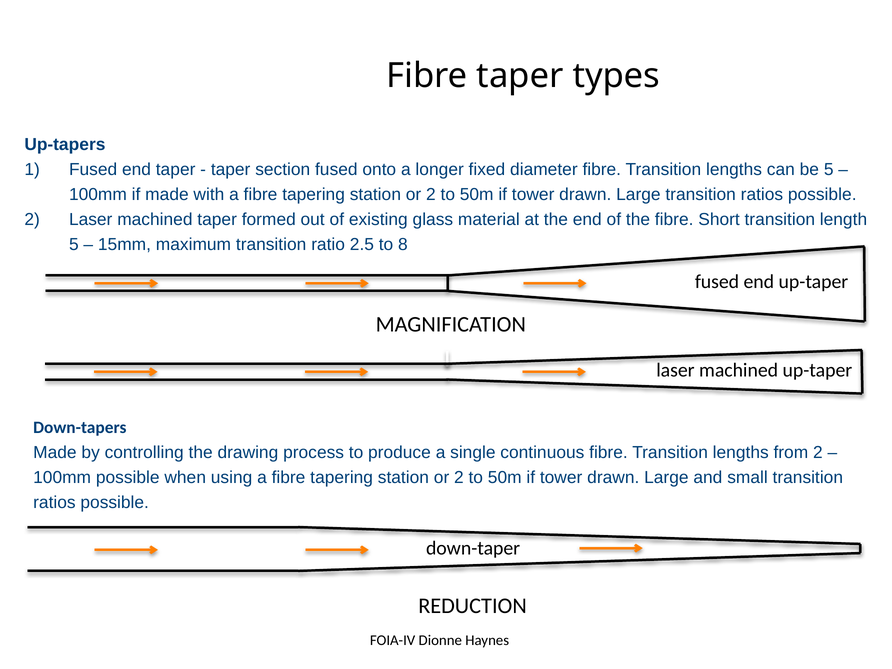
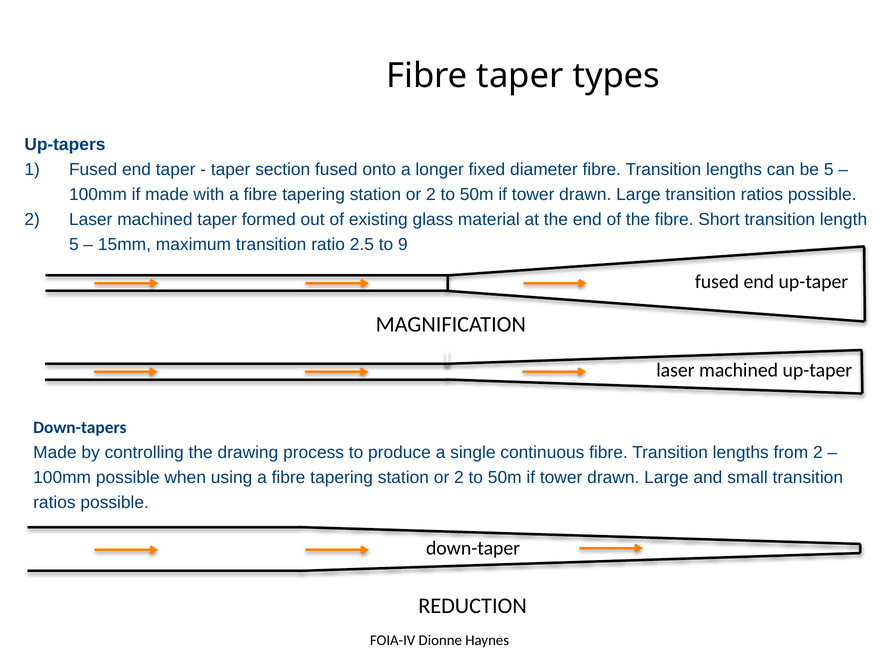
8: 8 -> 9
